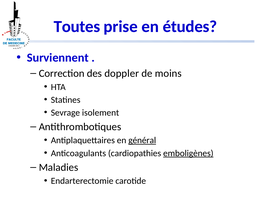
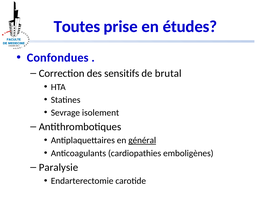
Surviennent: Surviennent -> Confondues
doppler: doppler -> sensitifs
moins: moins -> brutal
emboligènes underline: present -> none
Maladies: Maladies -> Paralysie
